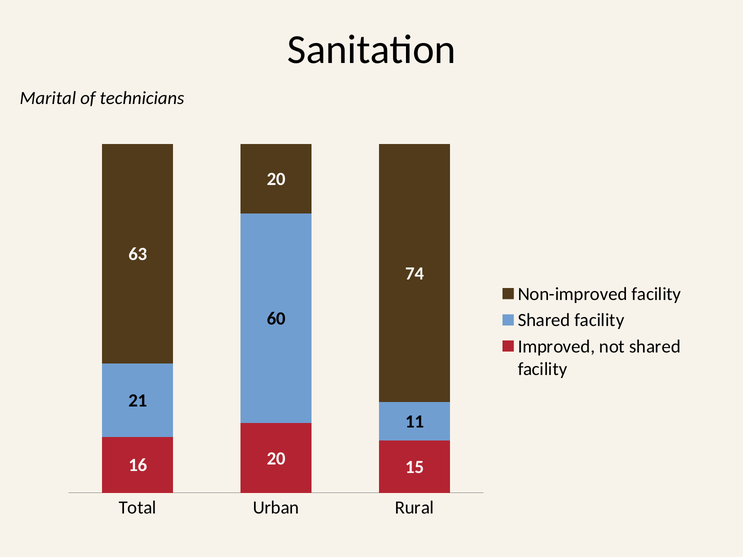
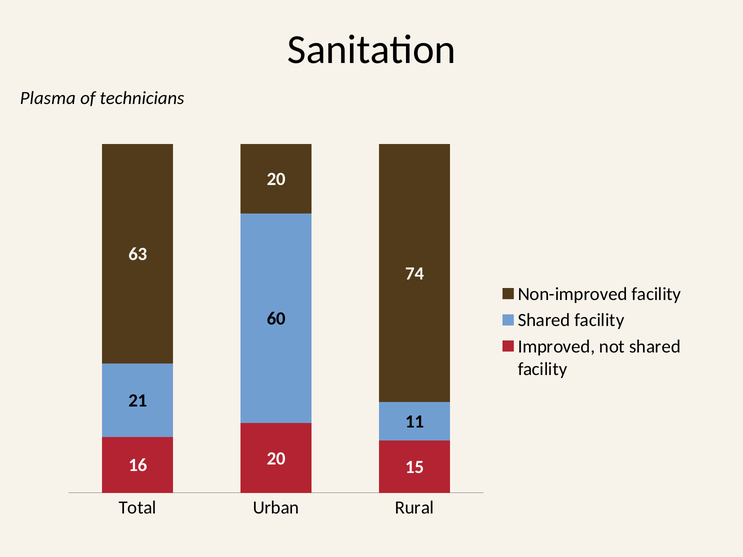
Marital: Marital -> Plasma
